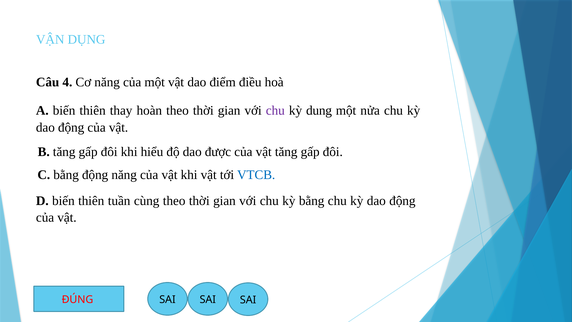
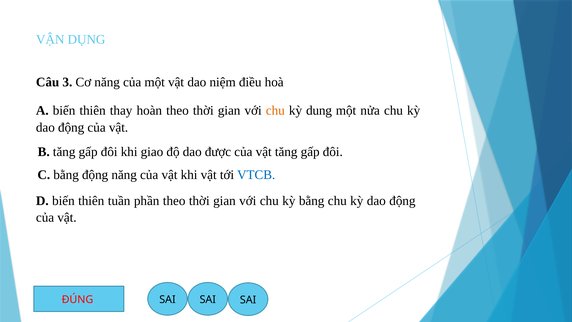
4: 4 -> 3
điểm: điểm -> niệm
chu at (275, 111) colour: purple -> orange
hiểu: hiểu -> giao
cùng: cùng -> phần
